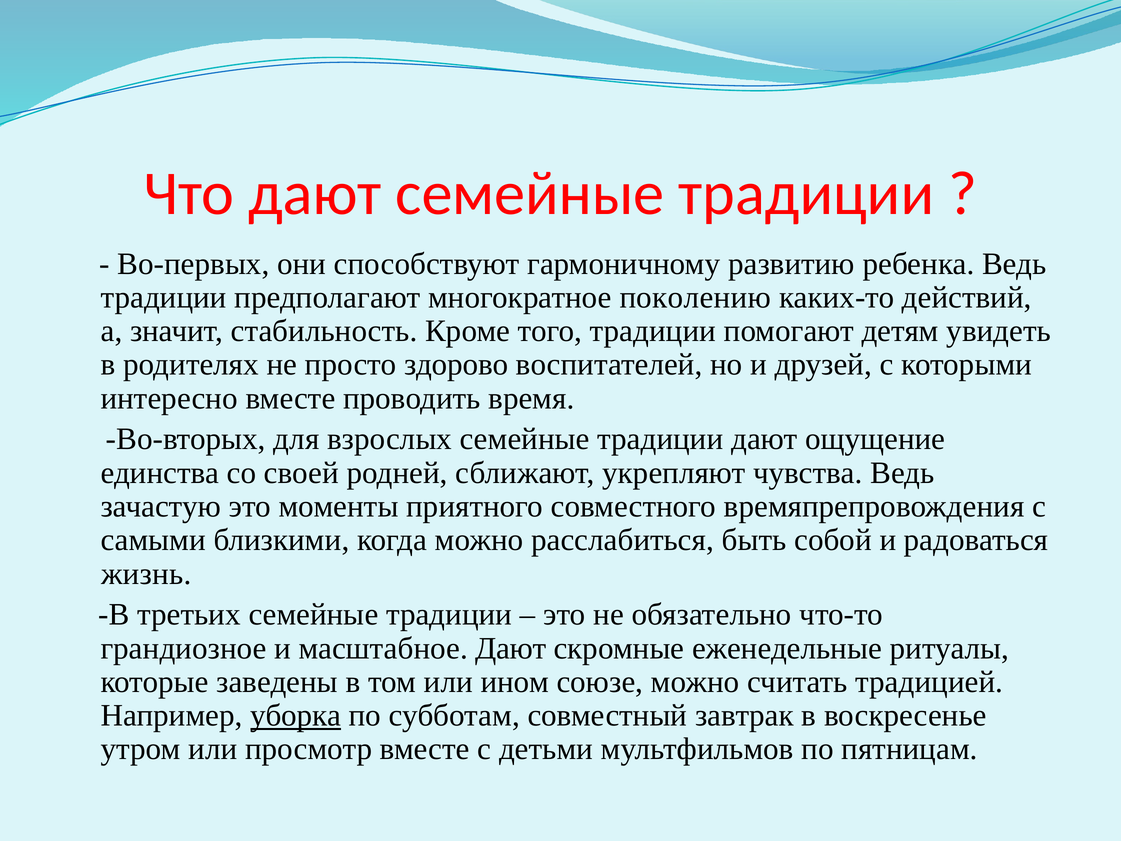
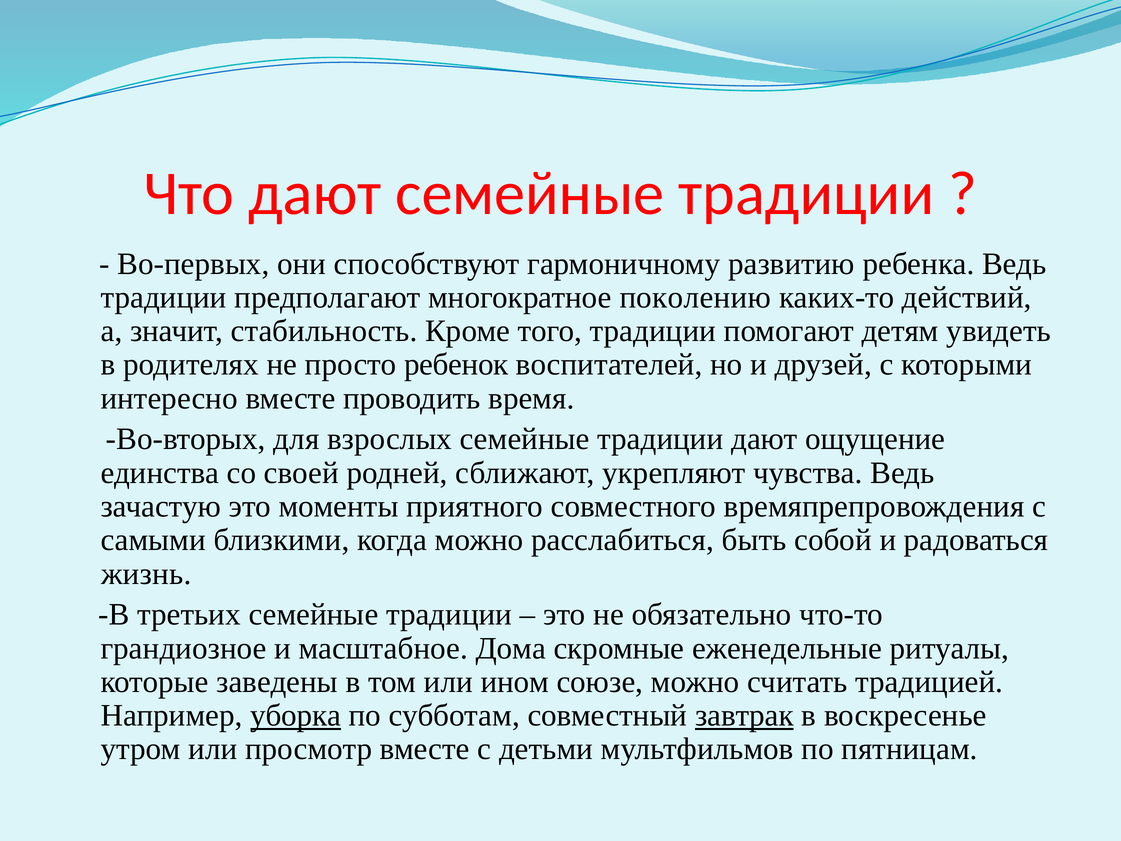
здорово: здорово -> ребенок
масштабное Дают: Дают -> Дома
завтрак underline: none -> present
